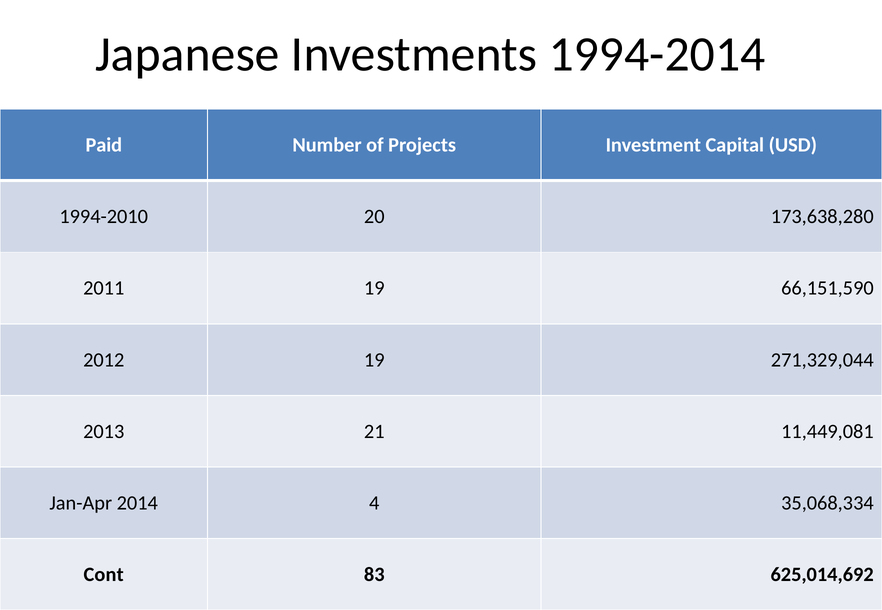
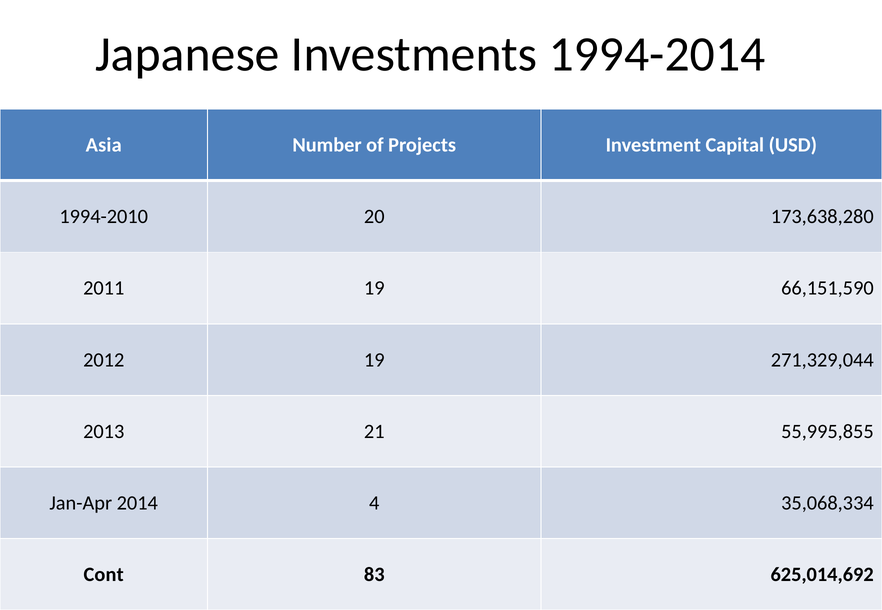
Paid: Paid -> Asia
11,449,081: 11,449,081 -> 55,995,855
